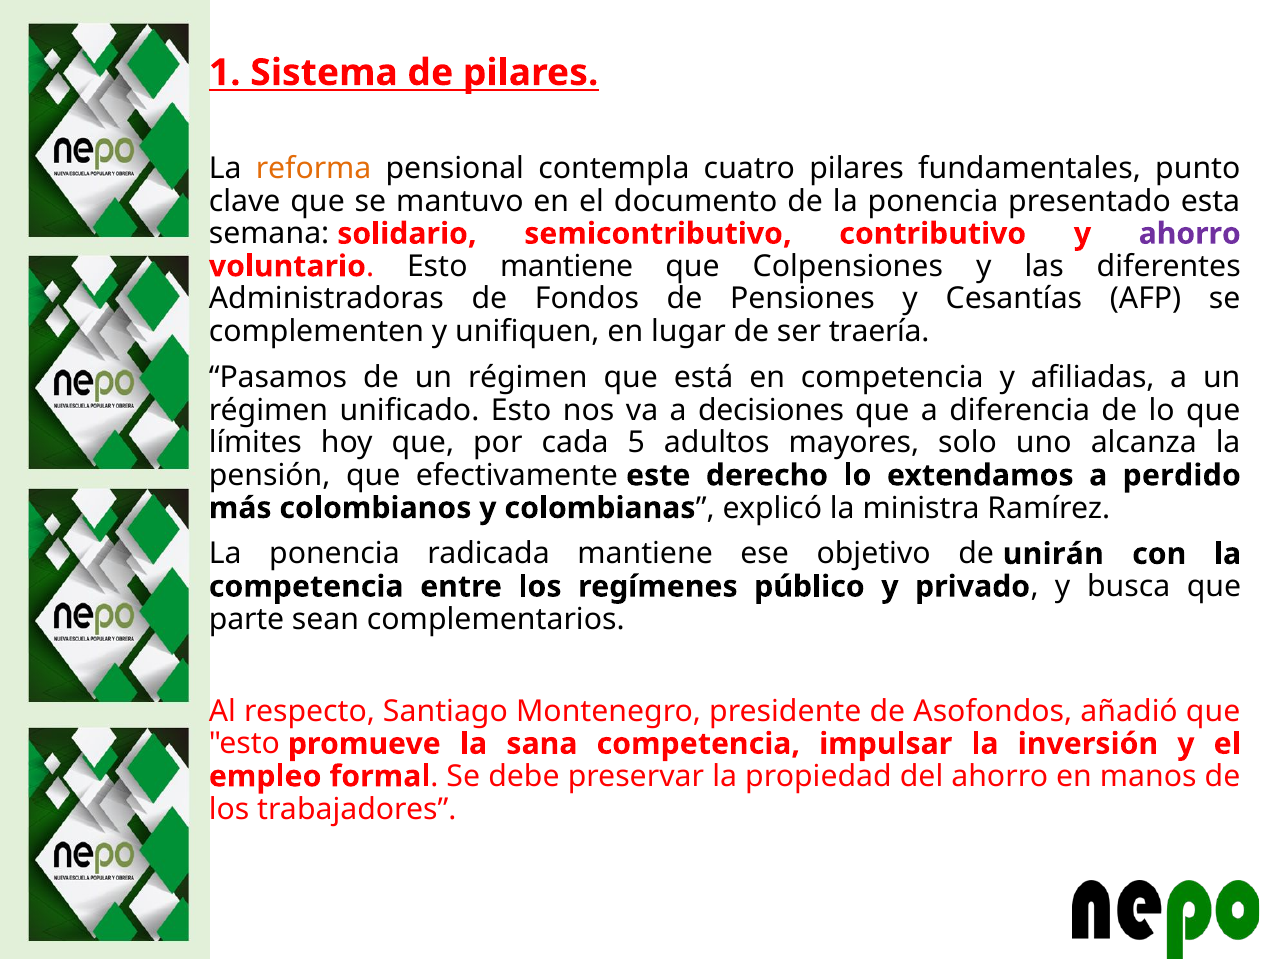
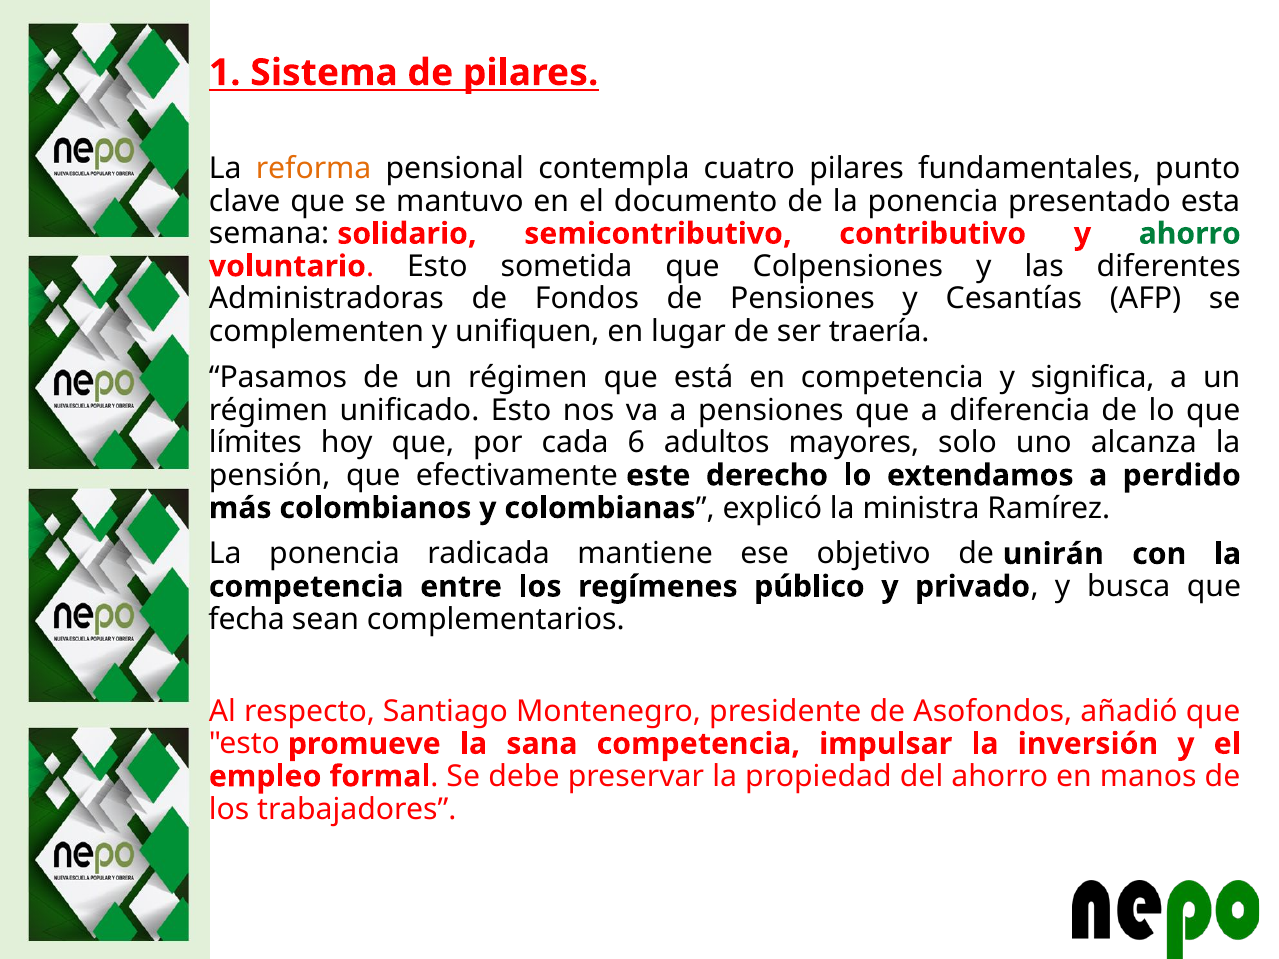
ahorro at (1190, 234) colour: purple -> green
Esto mantiene: mantiene -> sometida
afiliadas: afiliadas -> significa
a decisiones: decisiones -> pensiones
5: 5 -> 6
parte: parte -> fecha
